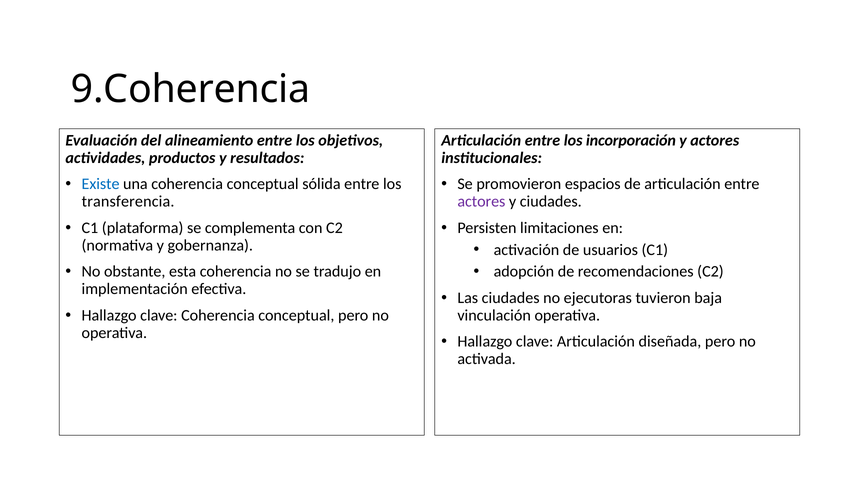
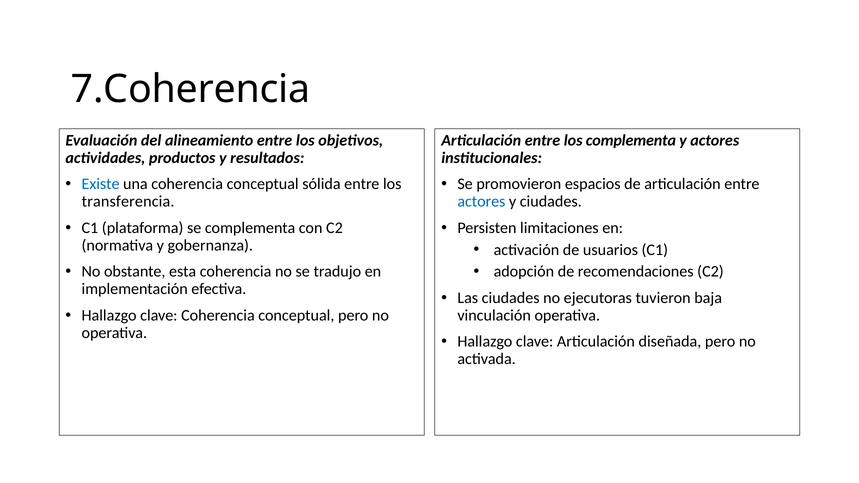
9.Coherencia: 9.Coherencia -> 7.Coherencia
los incorporación: incorporación -> complementa
actores at (481, 202) colour: purple -> blue
